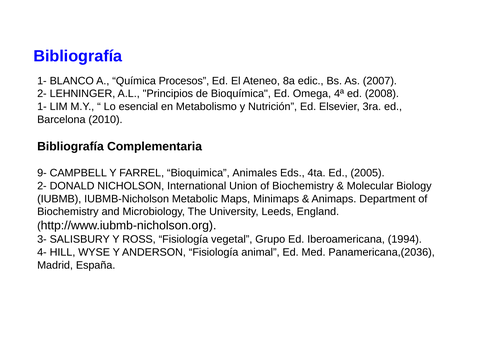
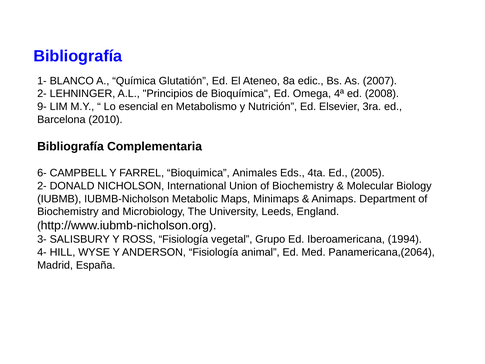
Procesos: Procesos -> Glutatión
1- at (42, 107): 1- -> 9-
9-: 9- -> 6-
Panamericana,(2036: Panamericana,(2036 -> Panamericana,(2064
